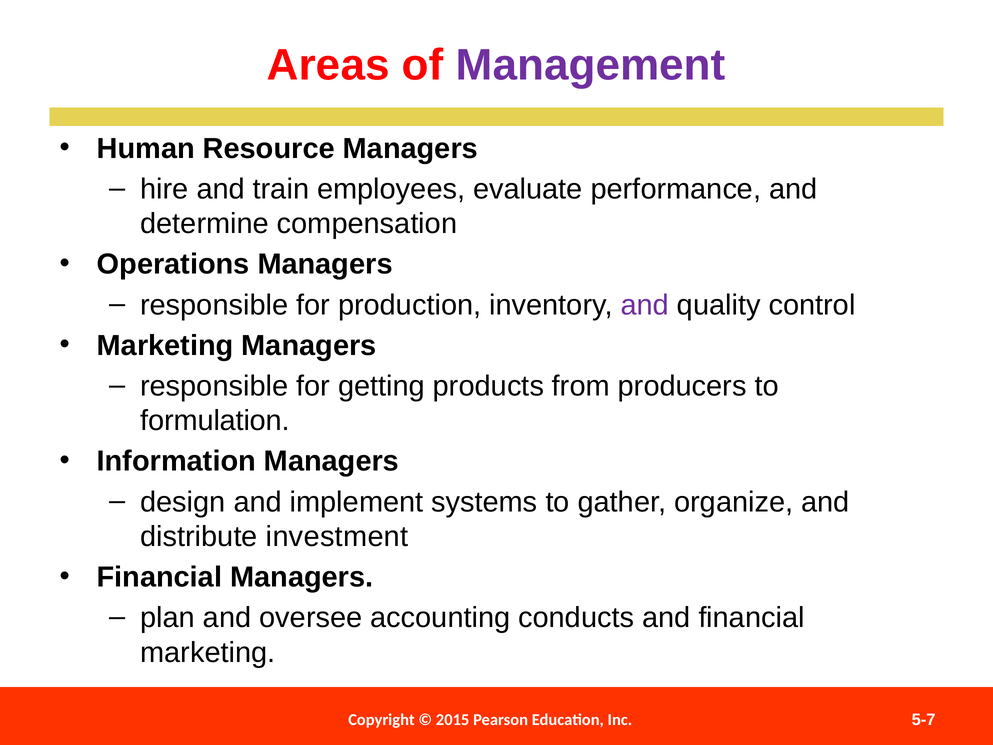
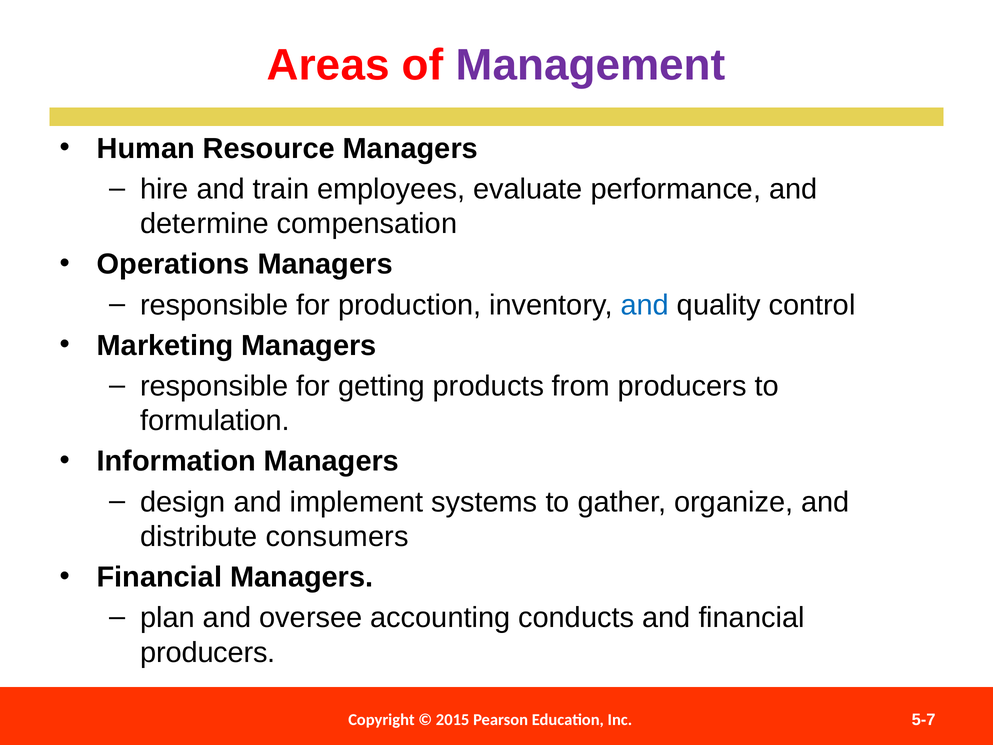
and at (645, 305) colour: purple -> blue
investment: investment -> consumers
marketing at (208, 652): marketing -> producers
